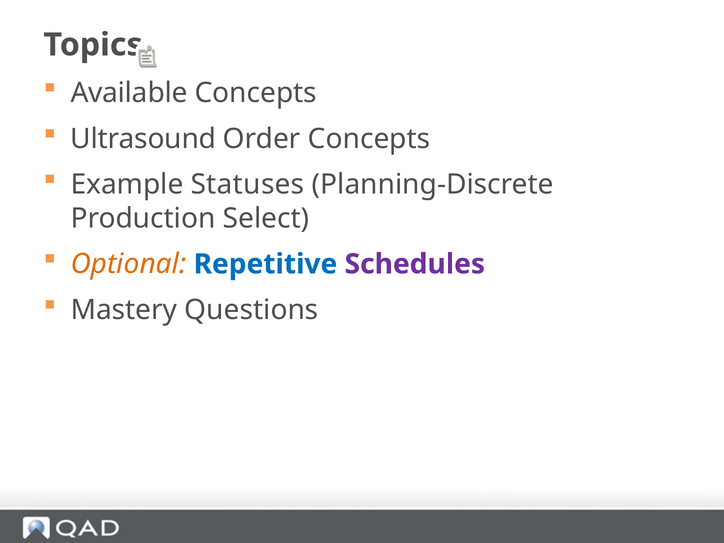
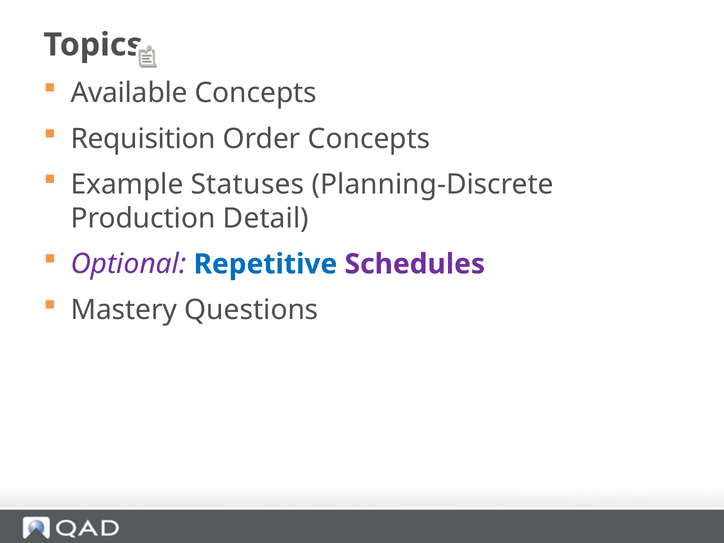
Ultrasound: Ultrasound -> Requisition
Select: Select -> Detail
Optional colour: orange -> purple
